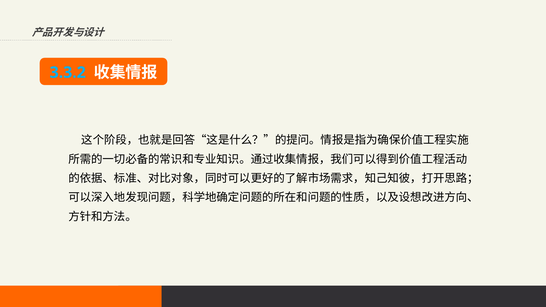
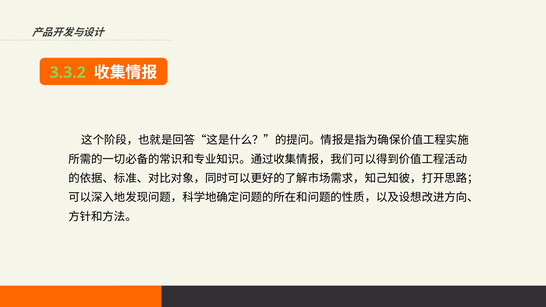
3.3.2 colour: light blue -> light green
